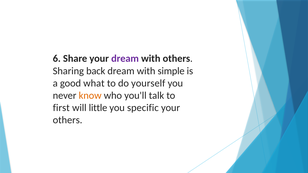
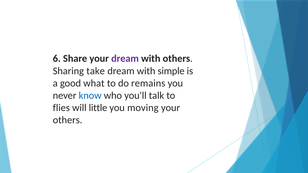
back: back -> take
yourself: yourself -> remains
know colour: orange -> blue
first: first -> flies
specific: specific -> moving
